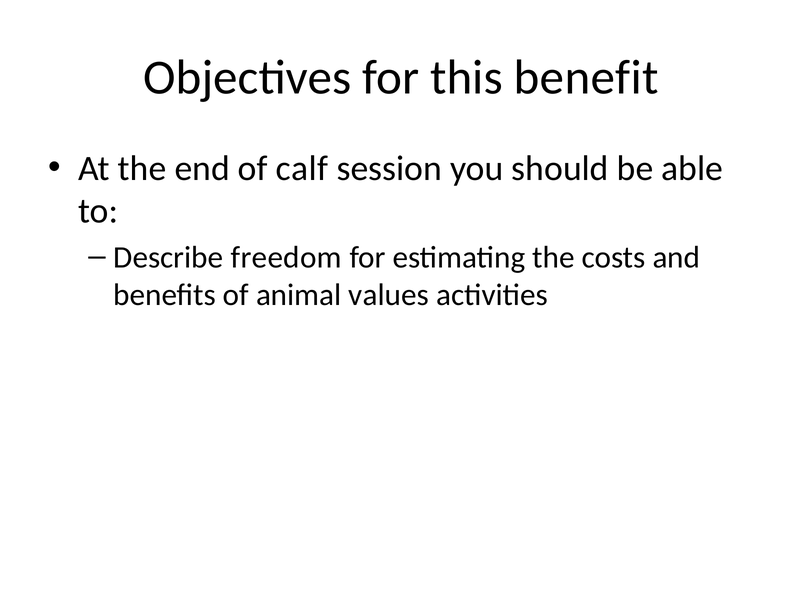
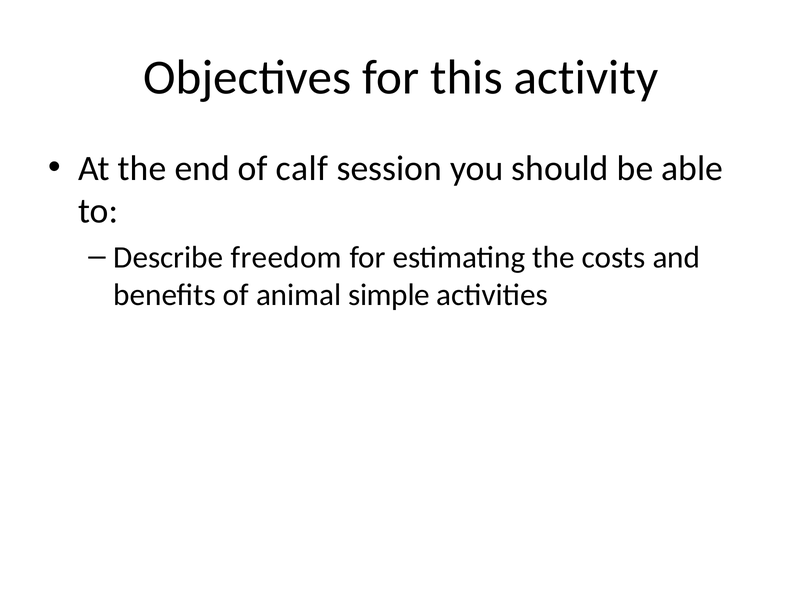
benefit: benefit -> activity
values: values -> simple
